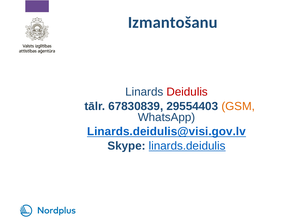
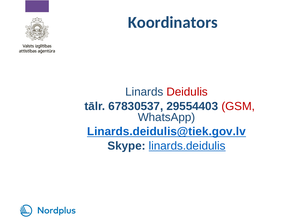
Izmantošanu: Izmantošanu -> Koordinators
67830839: 67830839 -> 67830537
GSM colour: orange -> red
Linards.deidulis@visi.gov.lv: Linards.deidulis@visi.gov.lv -> Linards.deidulis@tiek.gov.lv
